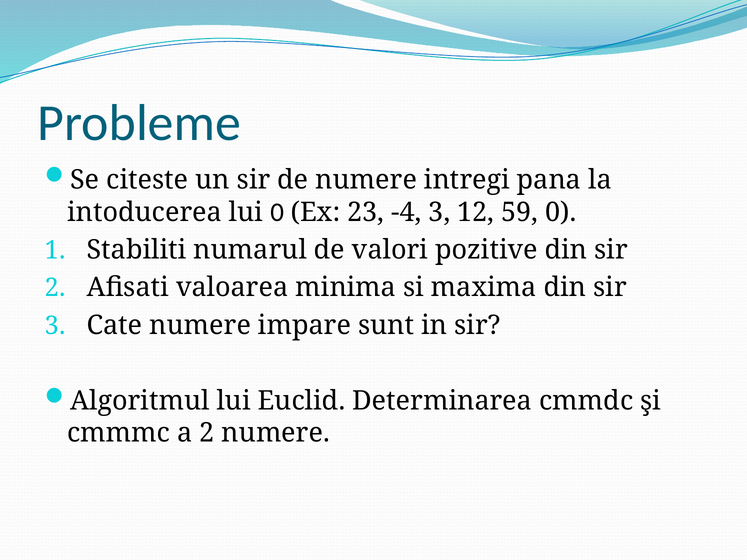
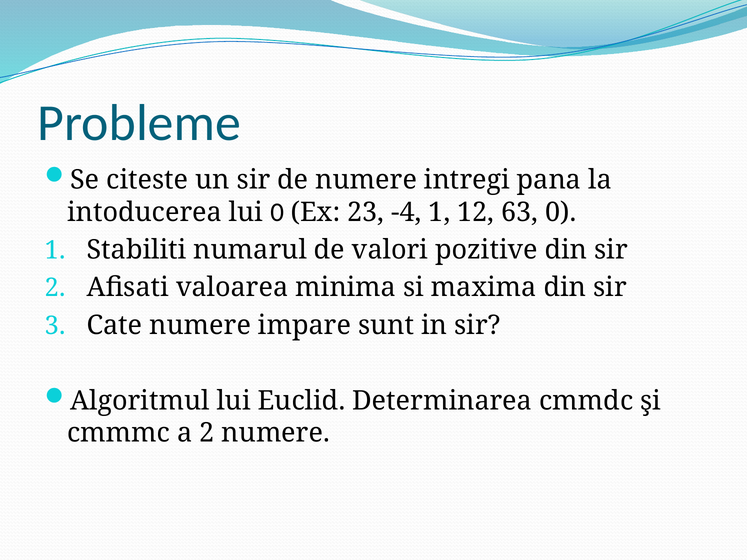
-4 3: 3 -> 1
59: 59 -> 63
